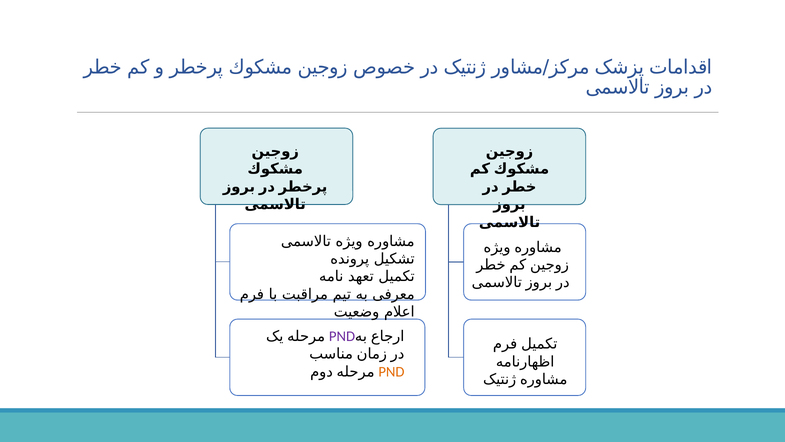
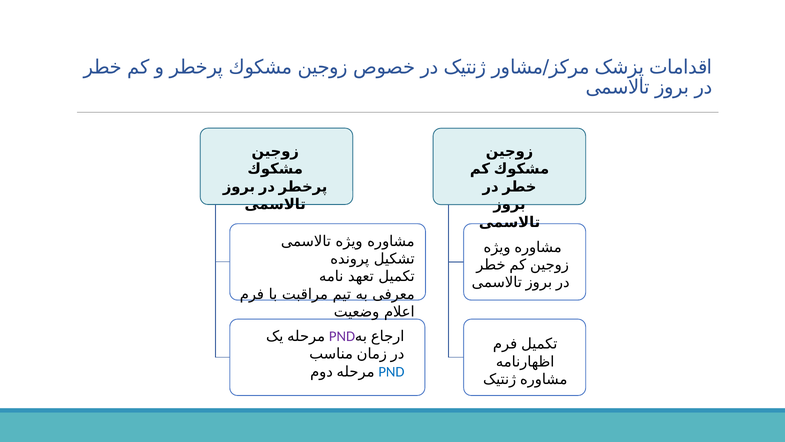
PND at (391, 371) colour: orange -> blue
